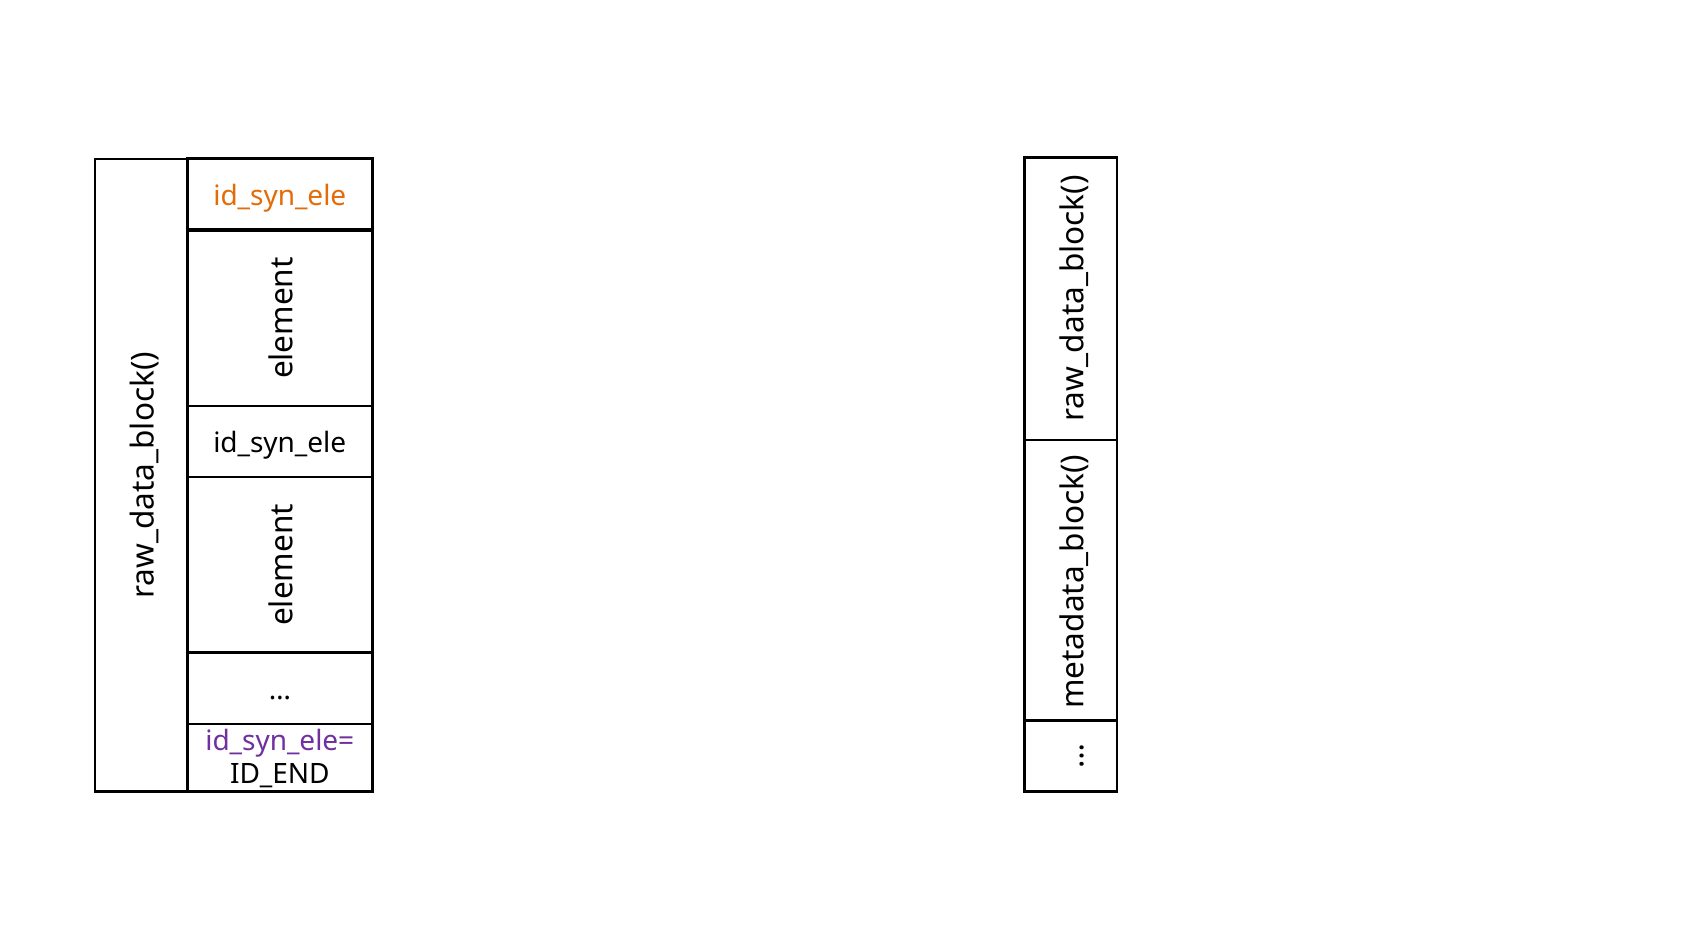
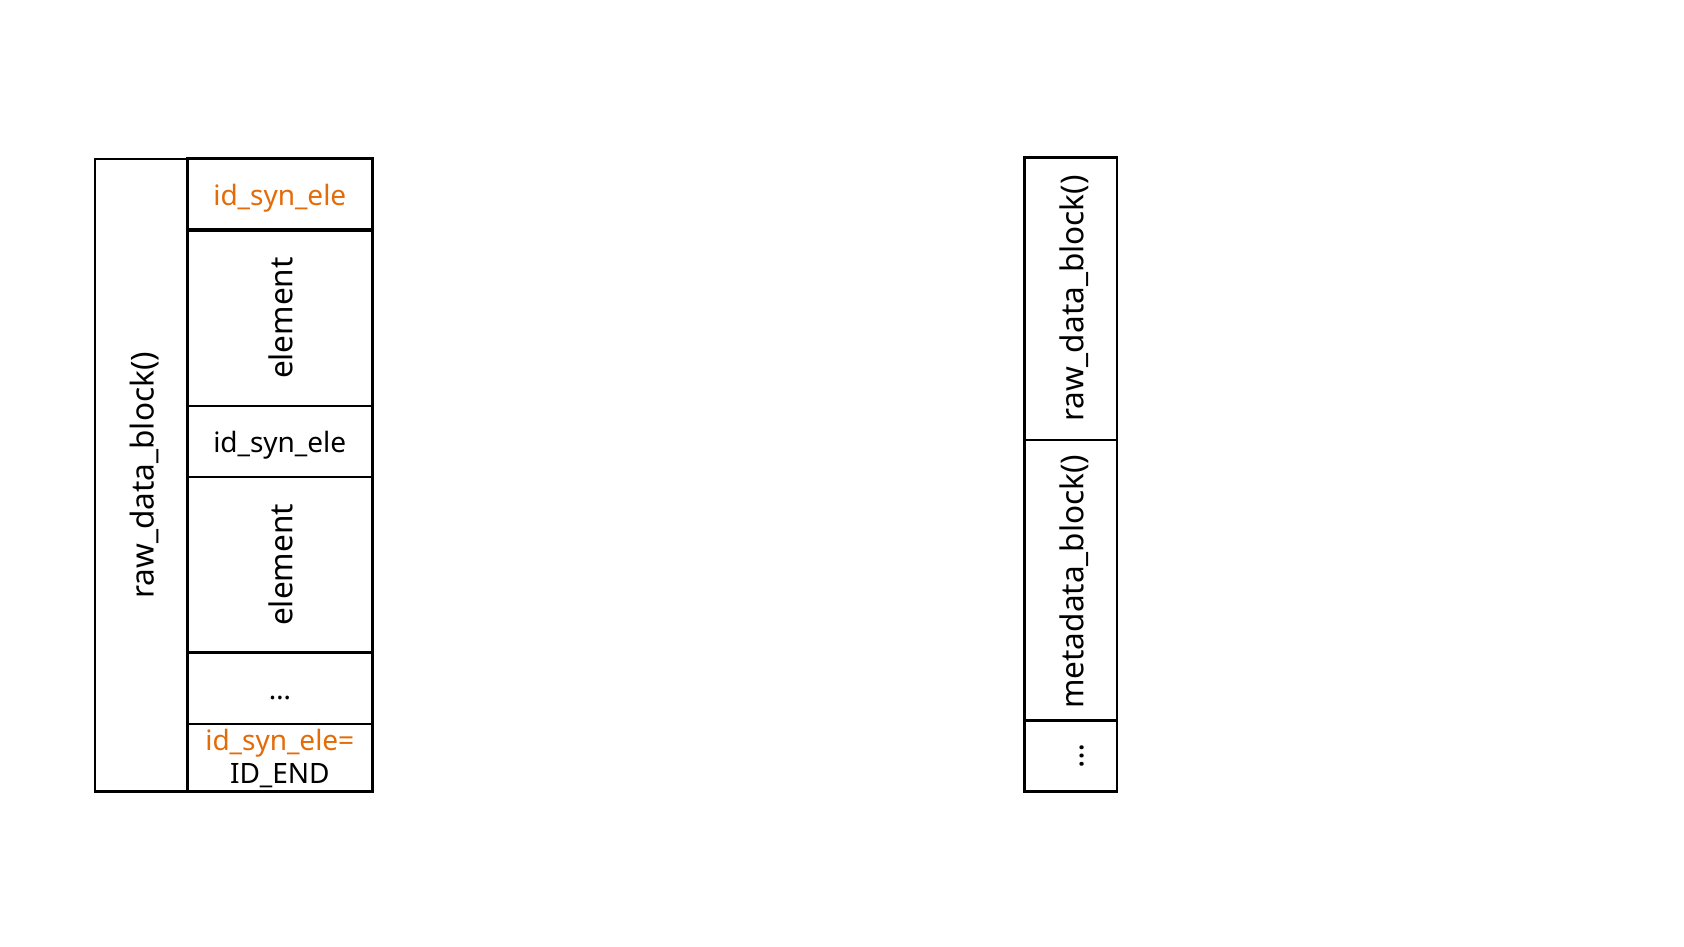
id_syn_ele= colour: purple -> orange
